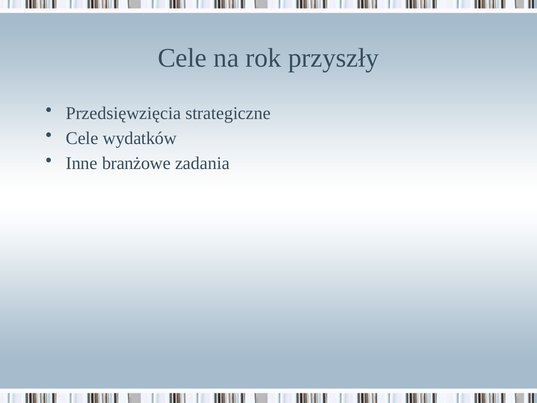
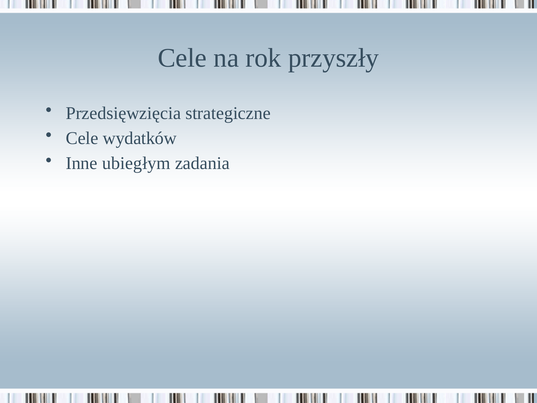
branżowe: branżowe -> ubiegłym
